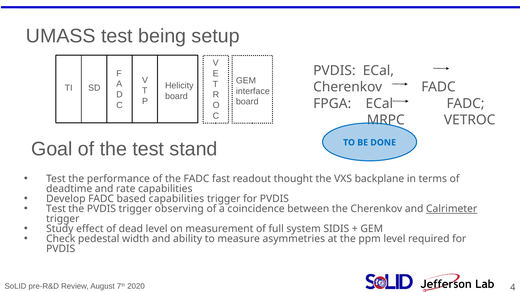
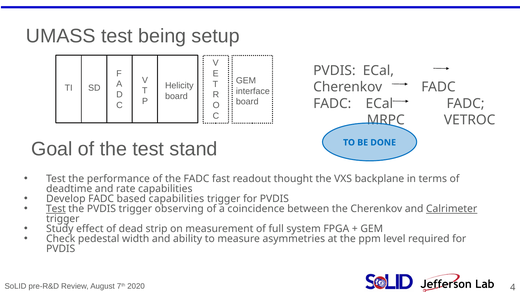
FPGA at (332, 104): FPGA -> FADC
Test at (56, 209) underline: none -> present
dead level: level -> strip
SIDIS: SIDIS -> FPGA
